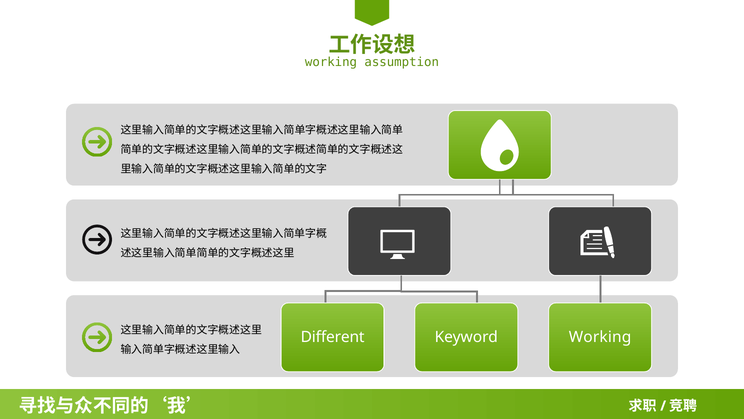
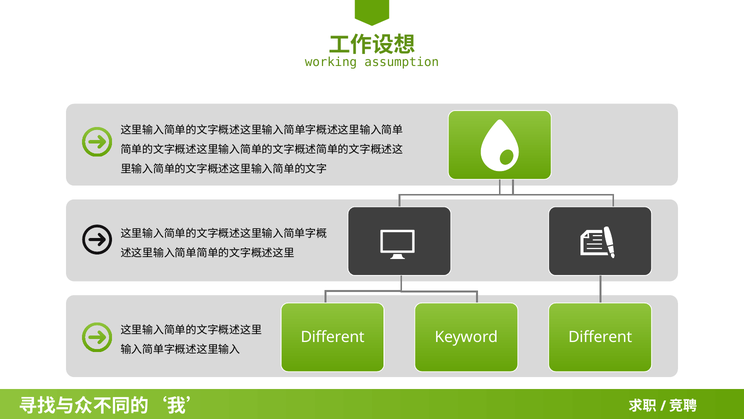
Keyword Working: Working -> Different
